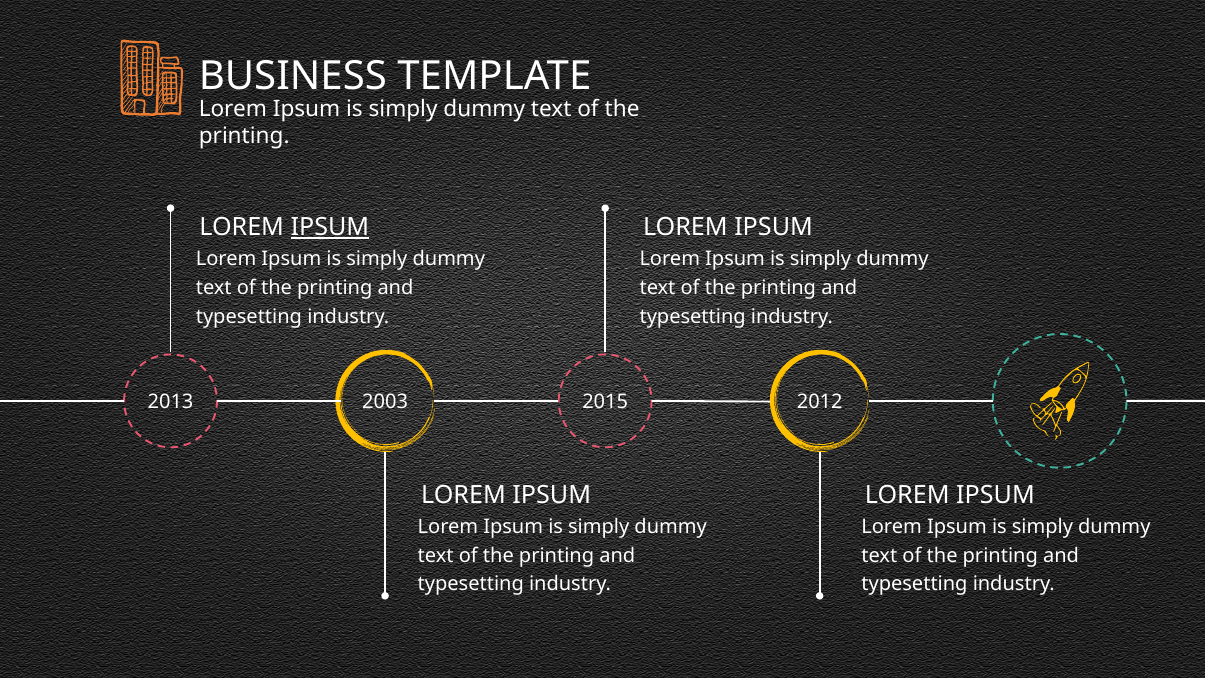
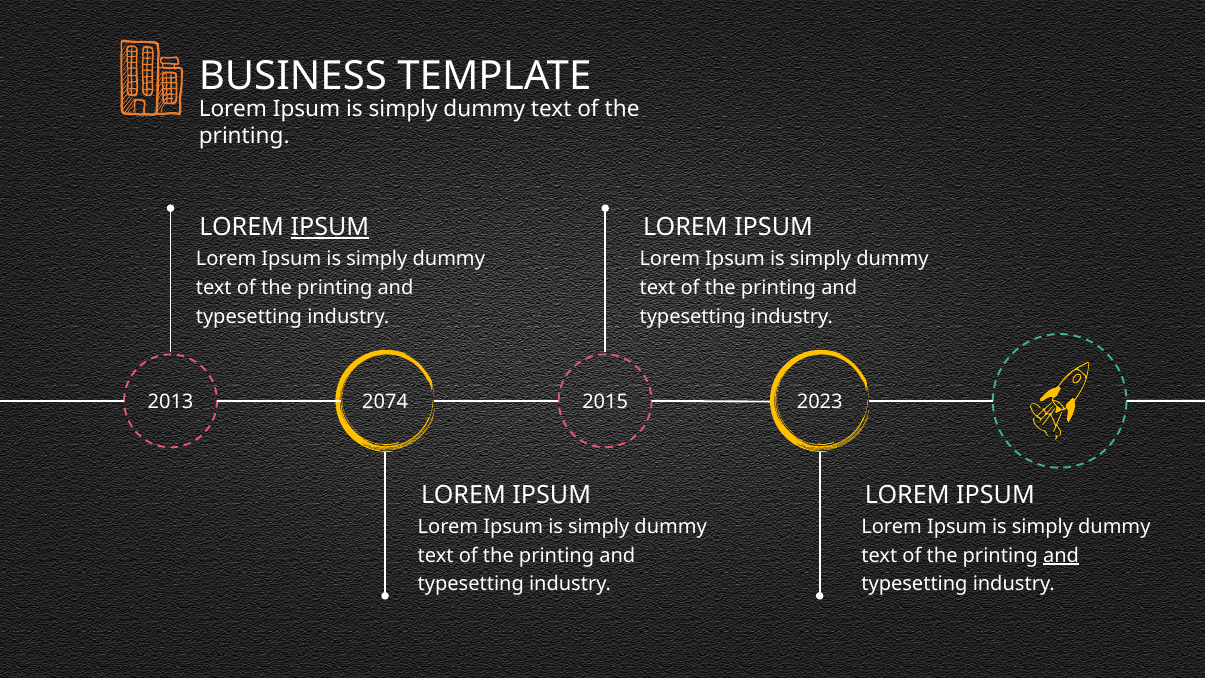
2003: 2003 -> 2074
2012: 2012 -> 2023
and at (1061, 555) underline: none -> present
